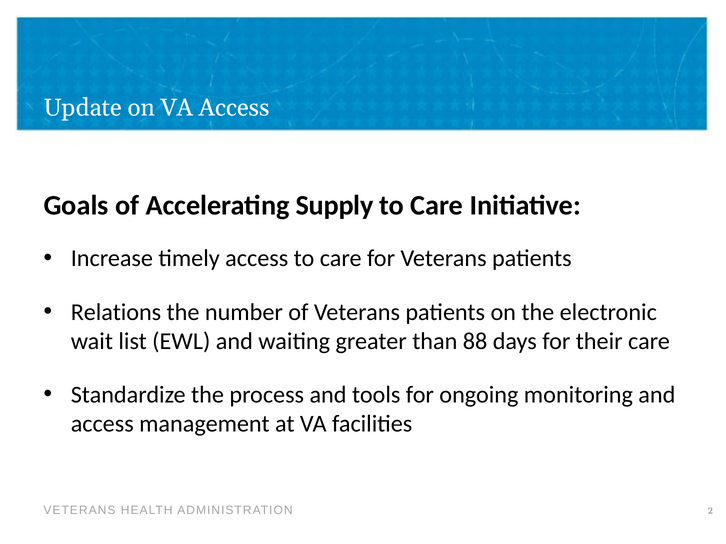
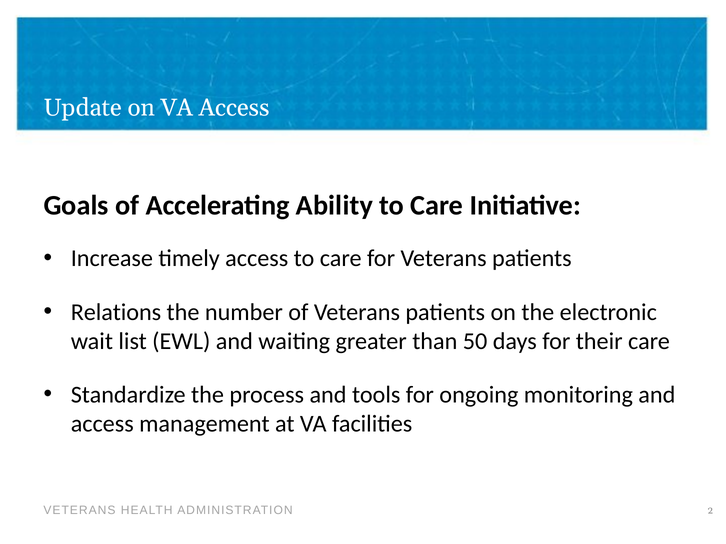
Supply: Supply -> Ability
88: 88 -> 50
